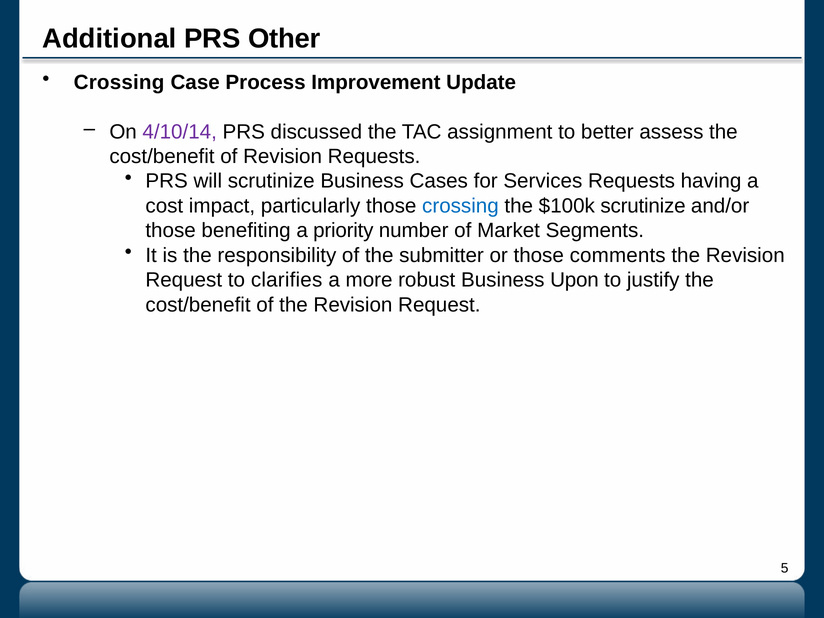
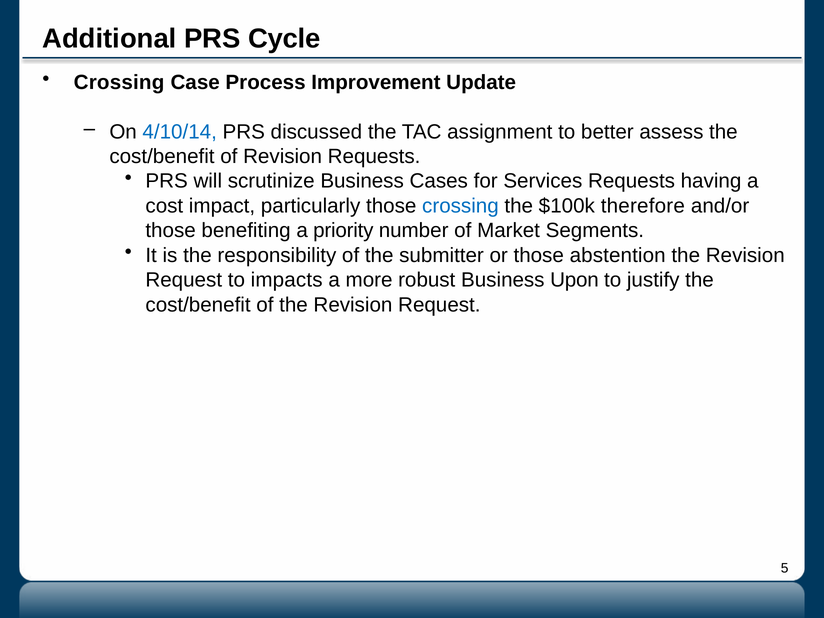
Other: Other -> Cycle
4/10/14 colour: purple -> blue
$100k scrutinize: scrutinize -> therefore
comments: comments -> abstention
clarifies: clarifies -> impacts
